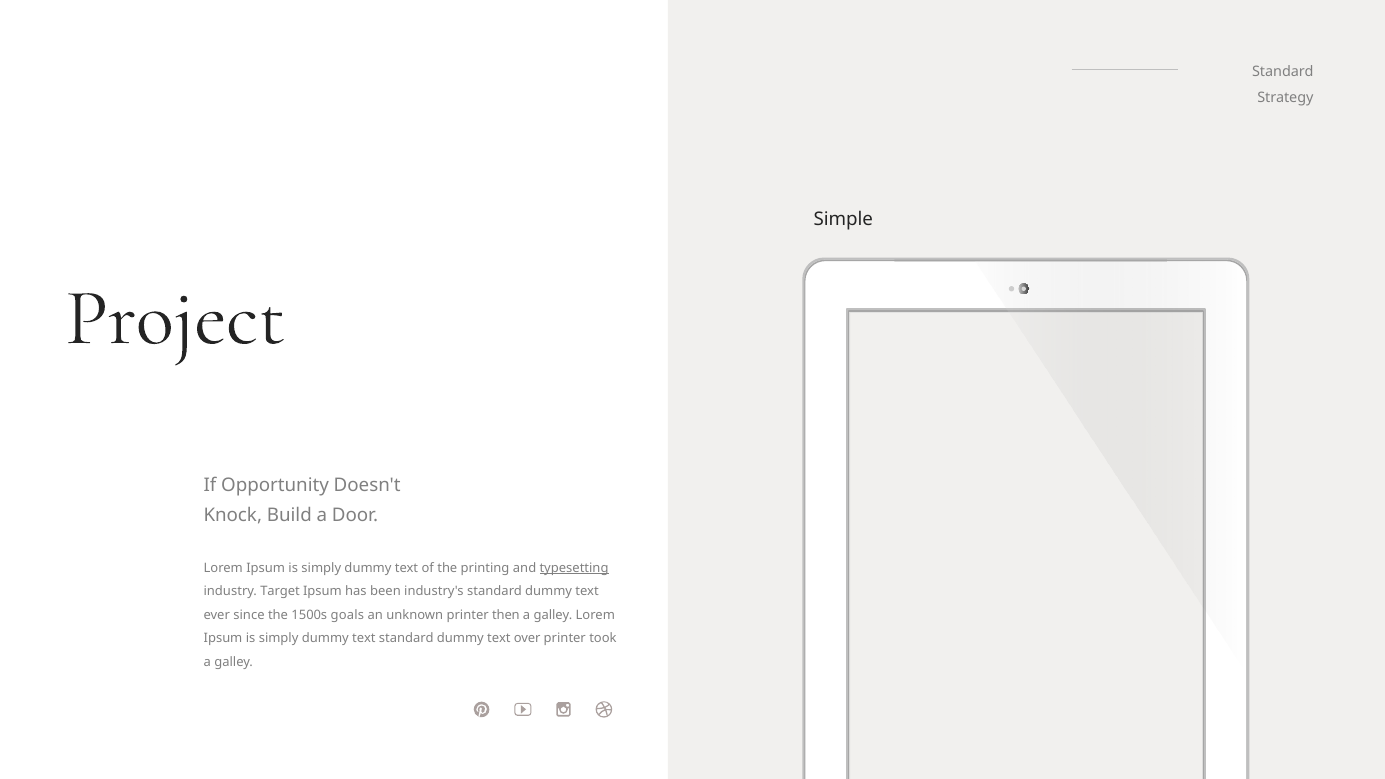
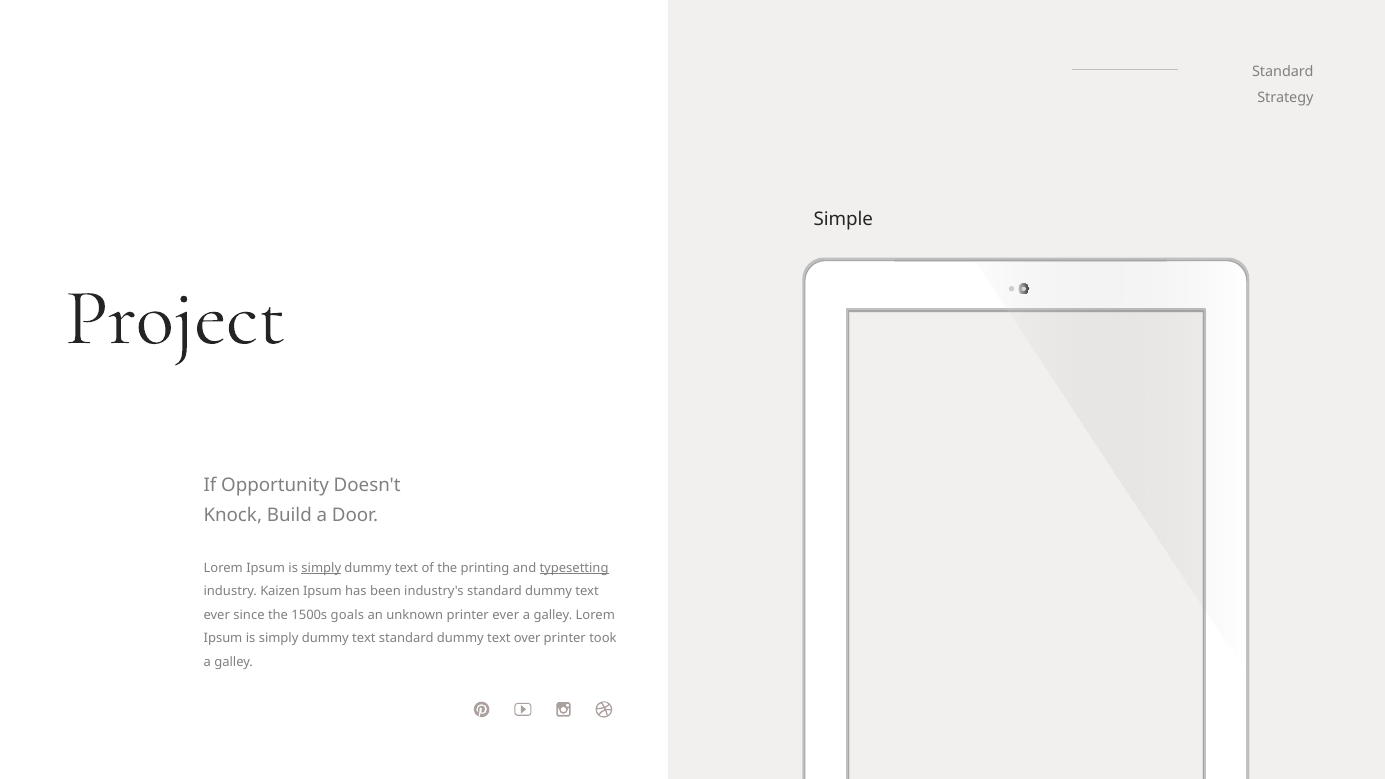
simply at (321, 568) underline: none -> present
Target: Target -> Kaizen
printer then: then -> ever
